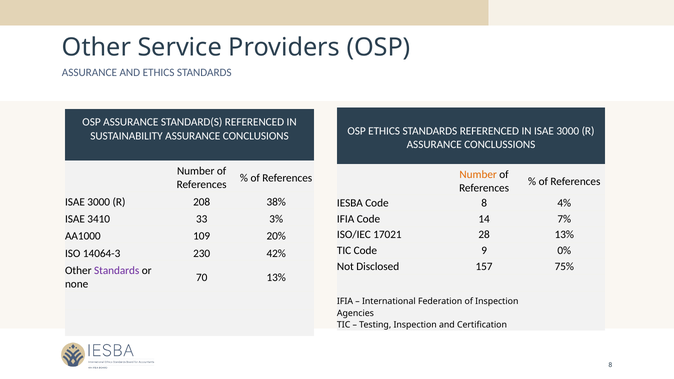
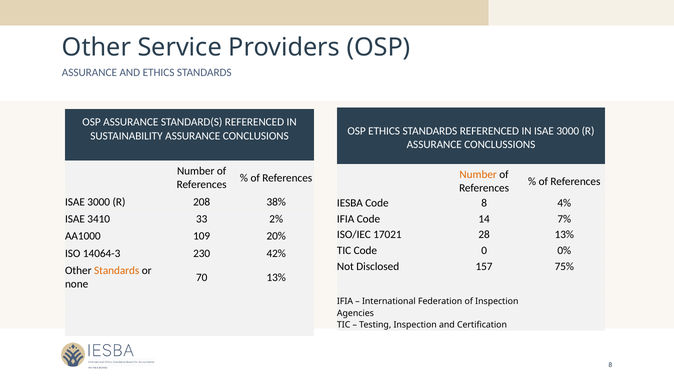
3%: 3% -> 2%
9: 9 -> 0
Standards at (117, 271) colour: purple -> orange
